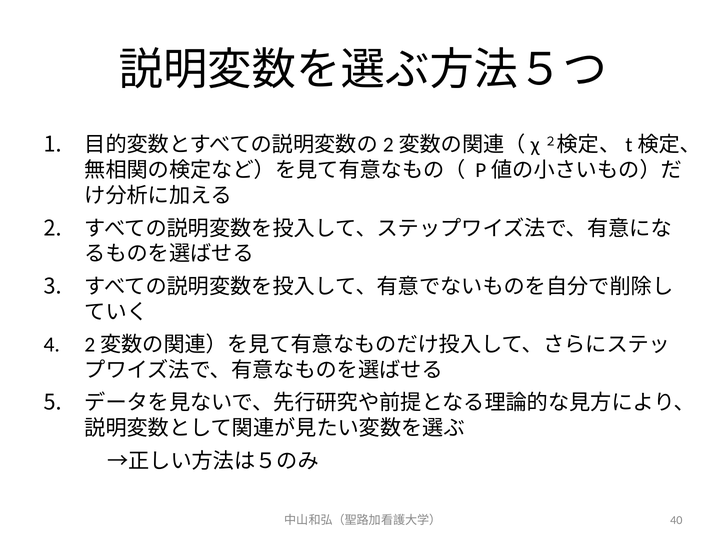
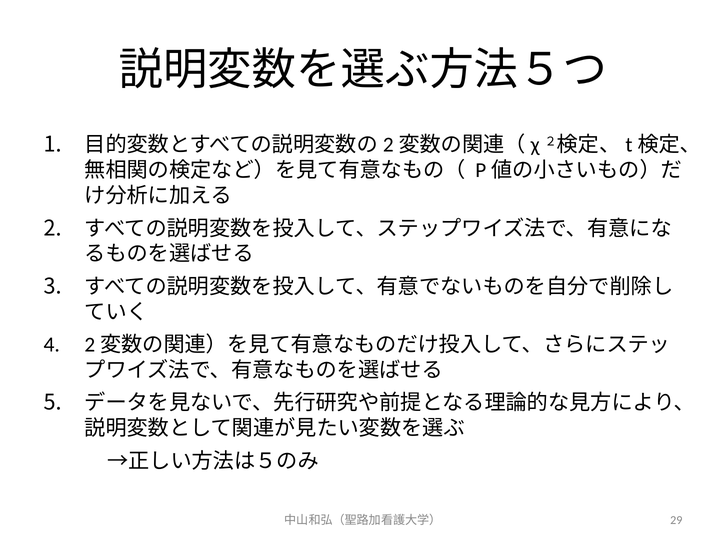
40: 40 -> 29
